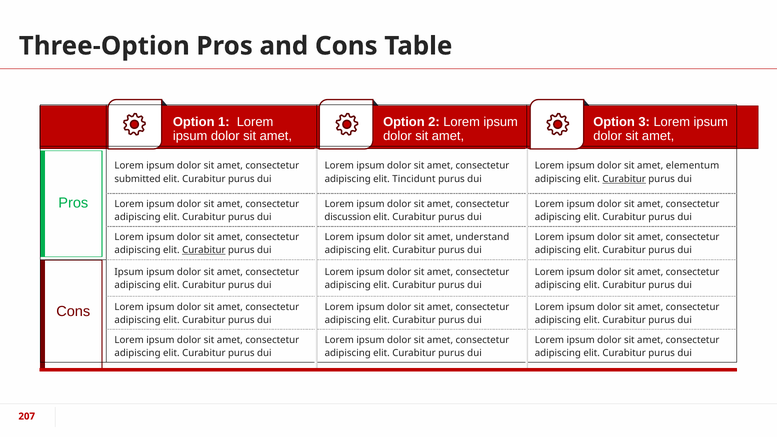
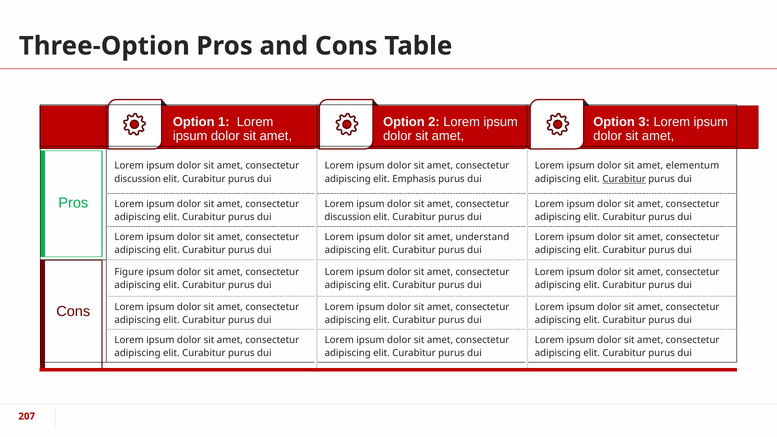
submitted at (138, 179): submitted -> discussion
Tincidunt: Tincidunt -> Emphasis
Curabitur at (204, 250) underline: present -> none
Ipsum at (129, 272): Ipsum -> Figure
